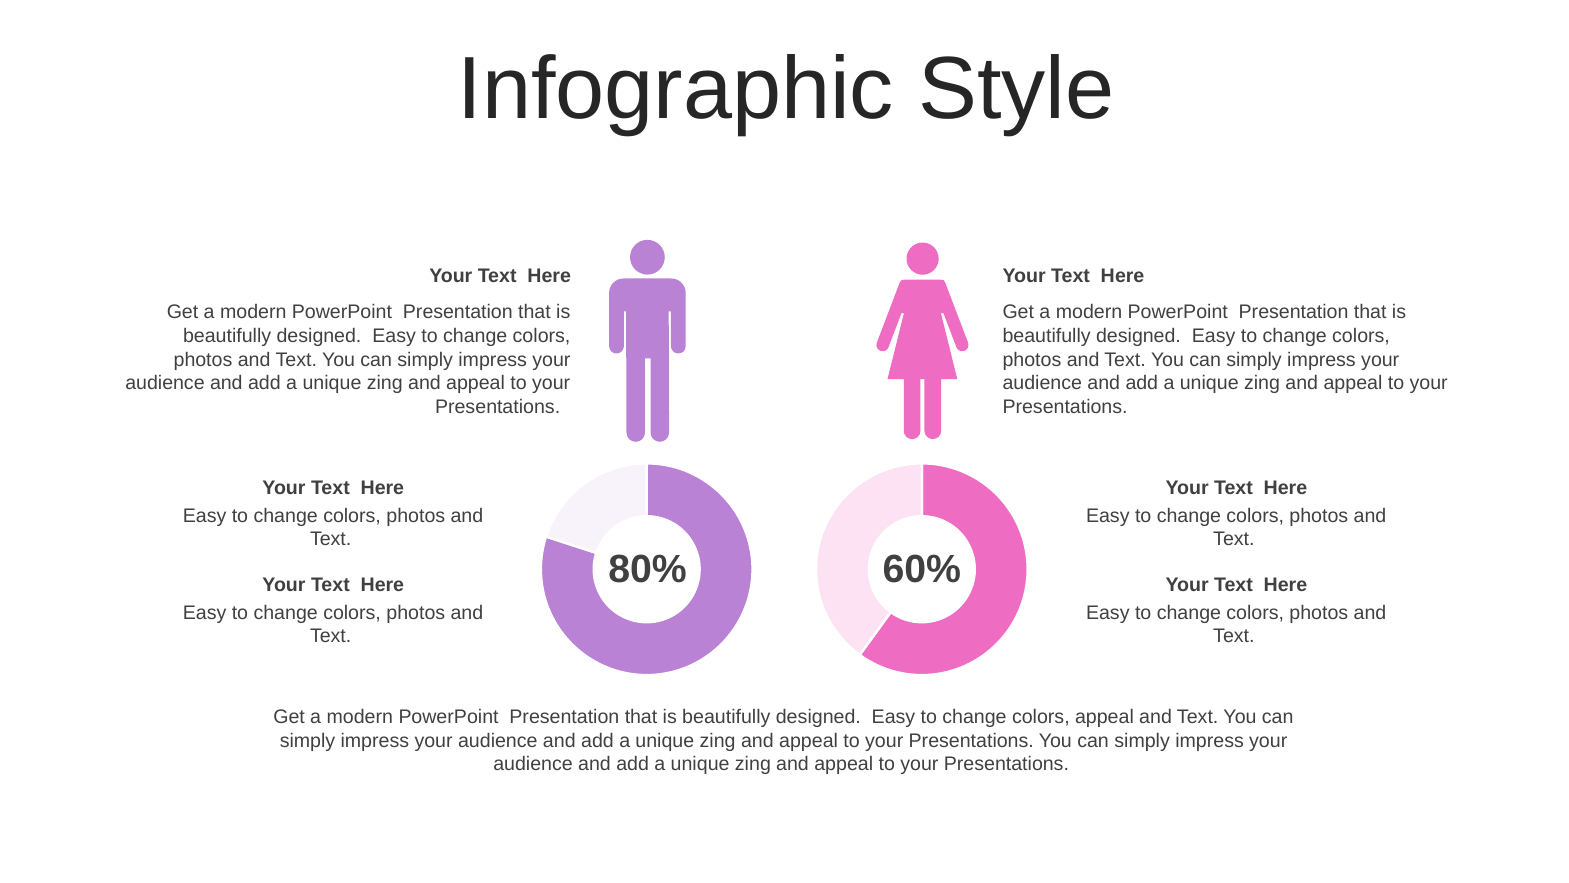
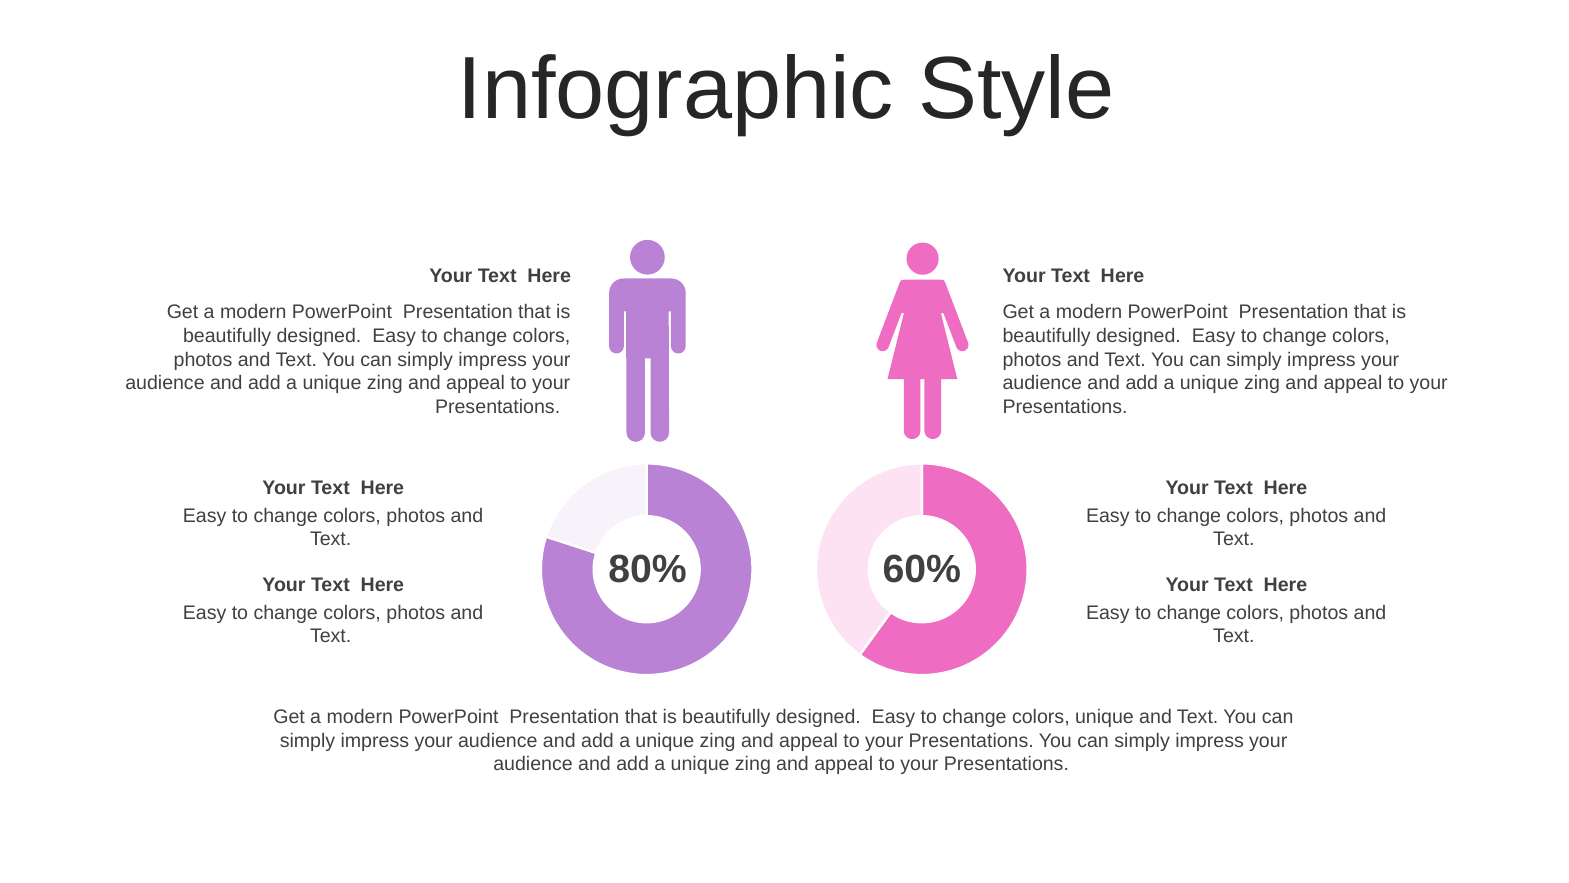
colors appeal: appeal -> unique
